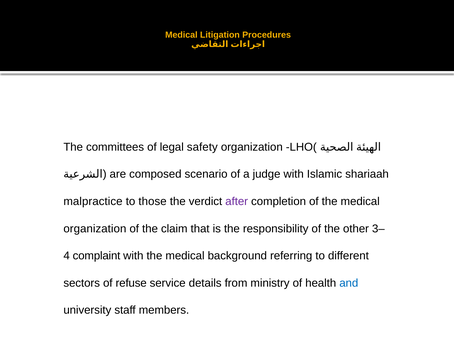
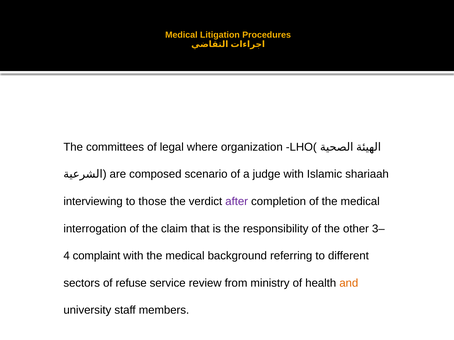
safety: safety -> where
malpractice: malpractice -> interviewing
organization at (95, 229): organization -> interrogation
details: details -> review
and colour: blue -> orange
